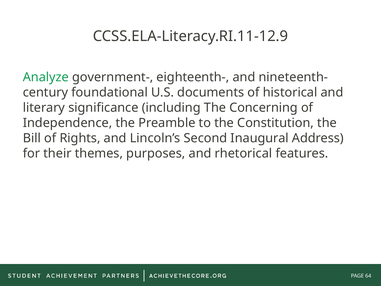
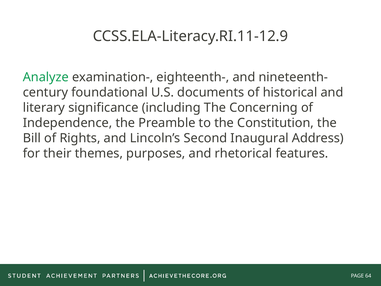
government-: government- -> examination-
